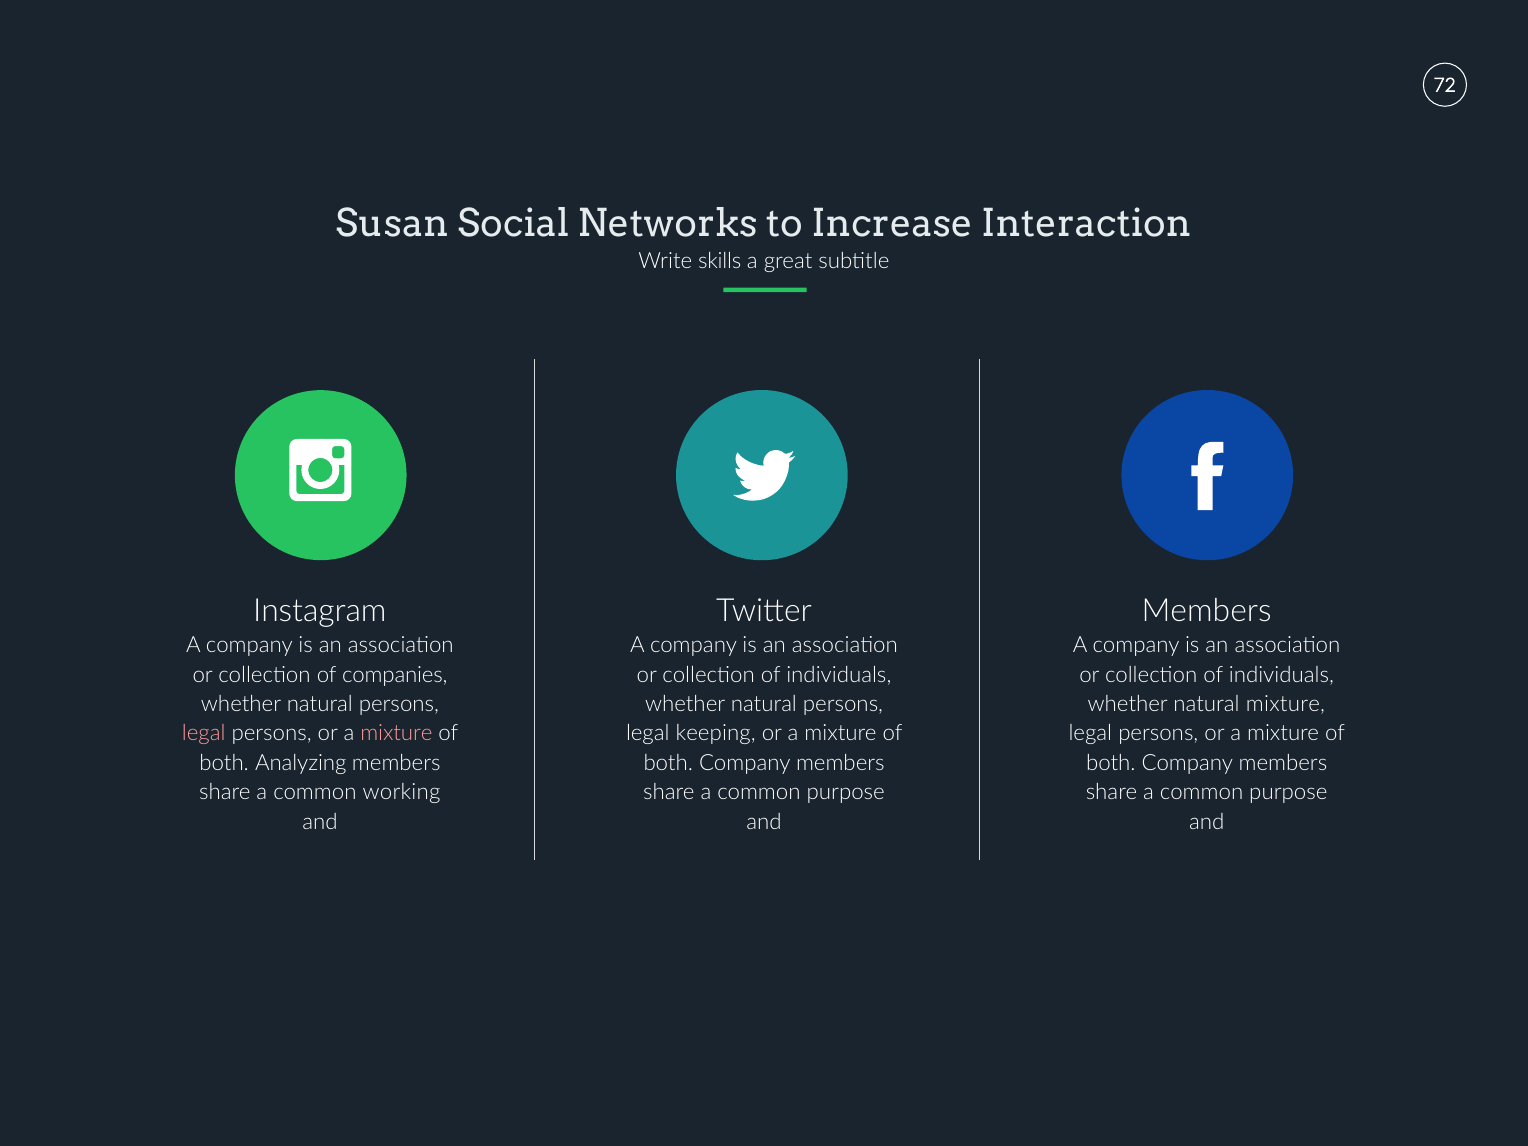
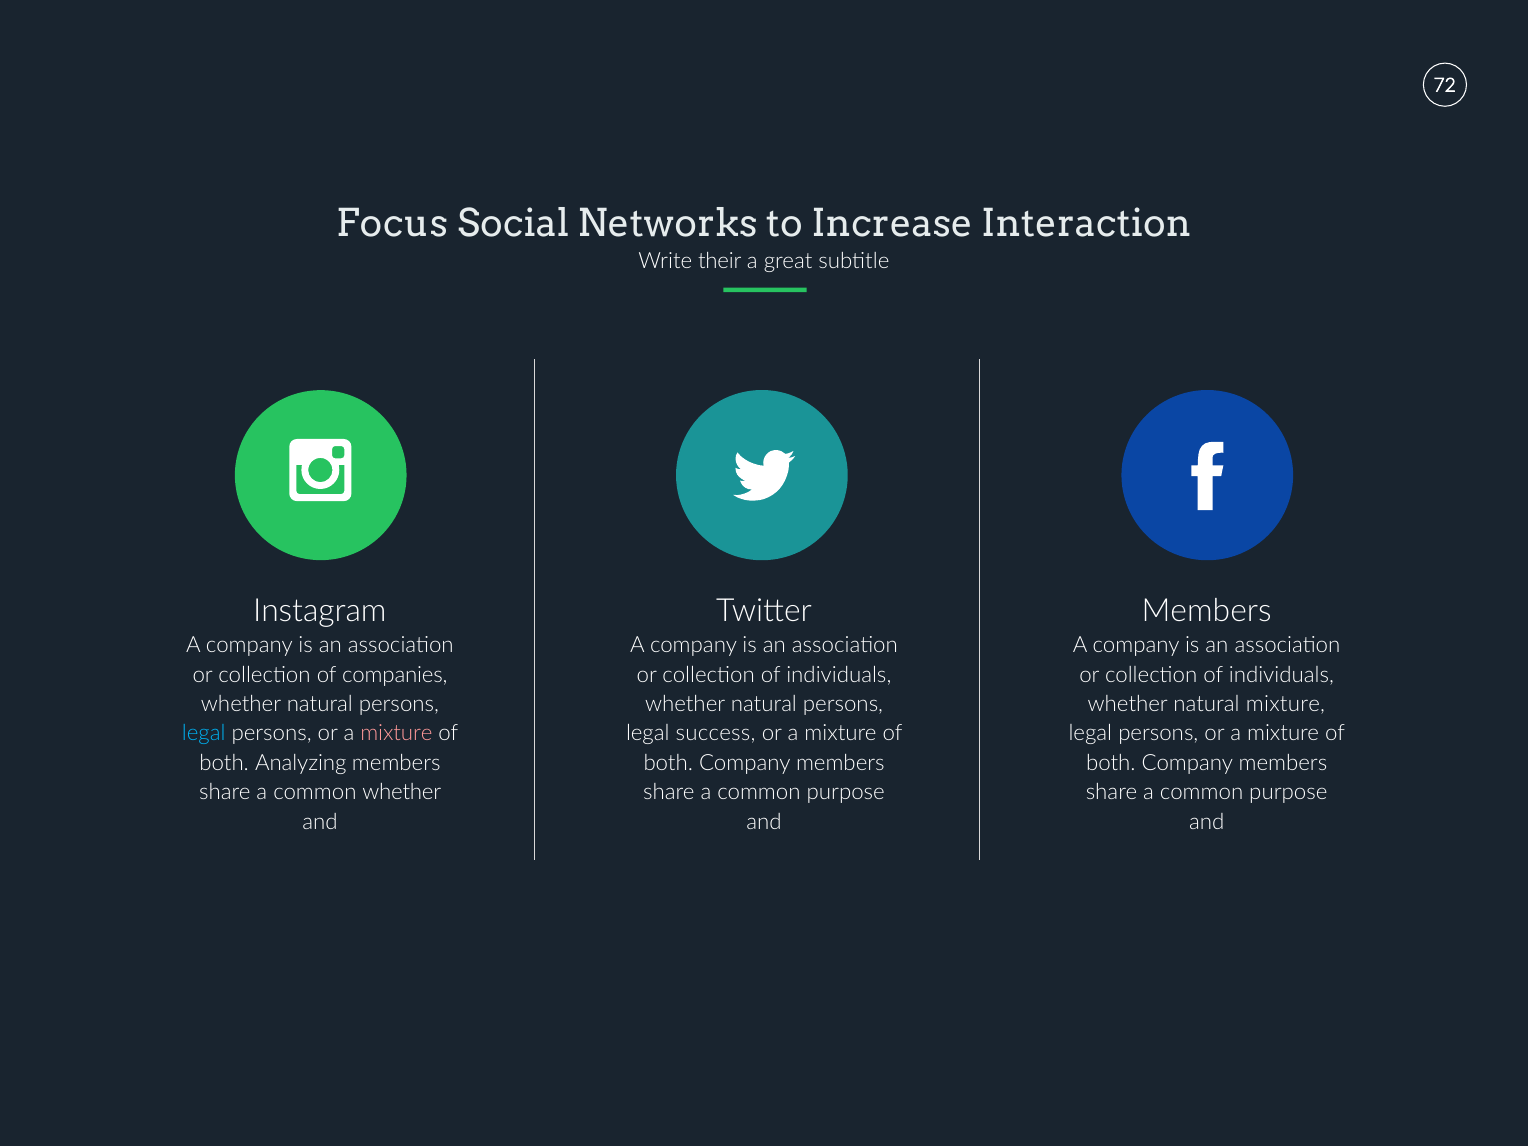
Susan: Susan -> Focus
skills: skills -> their
legal at (204, 734) colour: pink -> light blue
keeping: keeping -> success
common working: working -> whether
